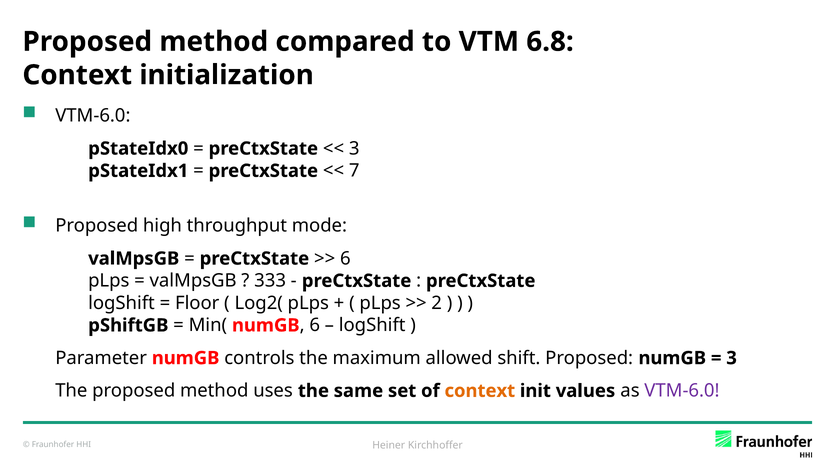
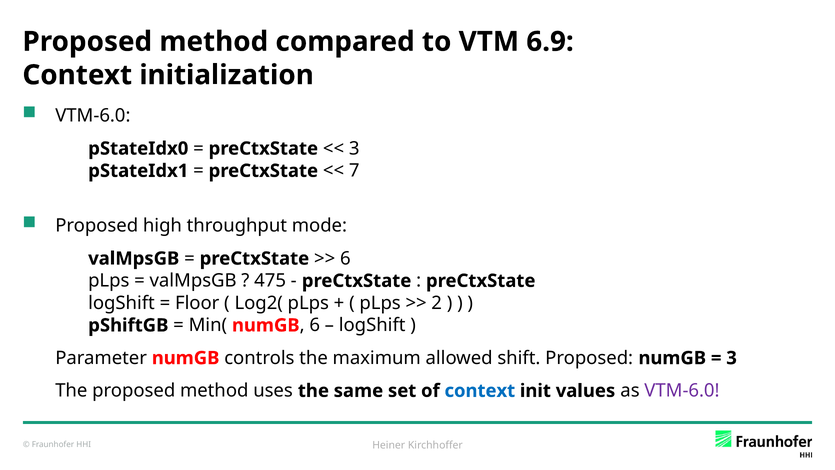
6.8: 6.8 -> 6.9
333: 333 -> 475
context at (480, 391) colour: orange -> blue
